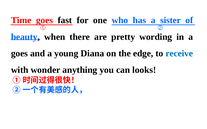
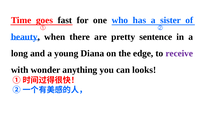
wording: wording -> sentence
goes at (19, 53): goes -> long
receive colour: blue -> purple
